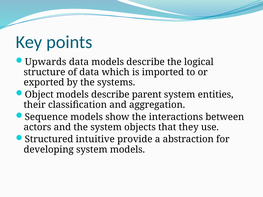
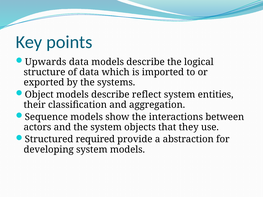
parent: parent -> reflect
intuitive: intuitive -> required
